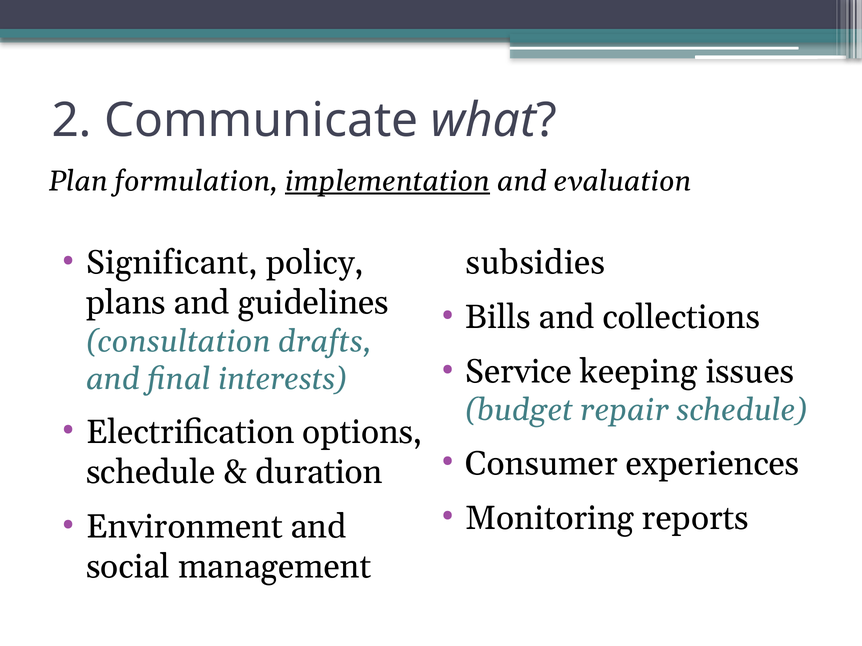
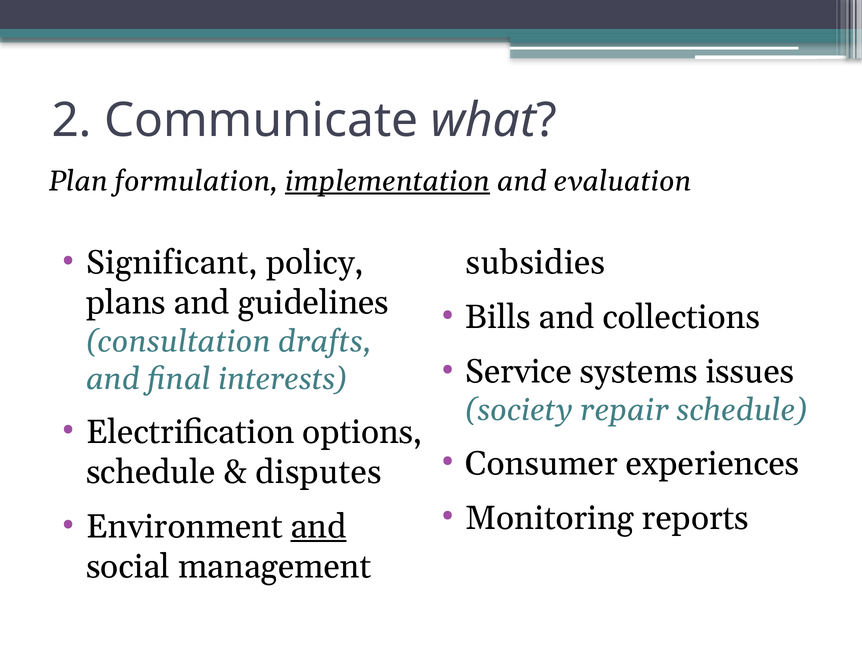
keeping: keeping -> systems
budget: budget -> society
duration: duration -> disputes
and at (318, 527) underline: none -> present
